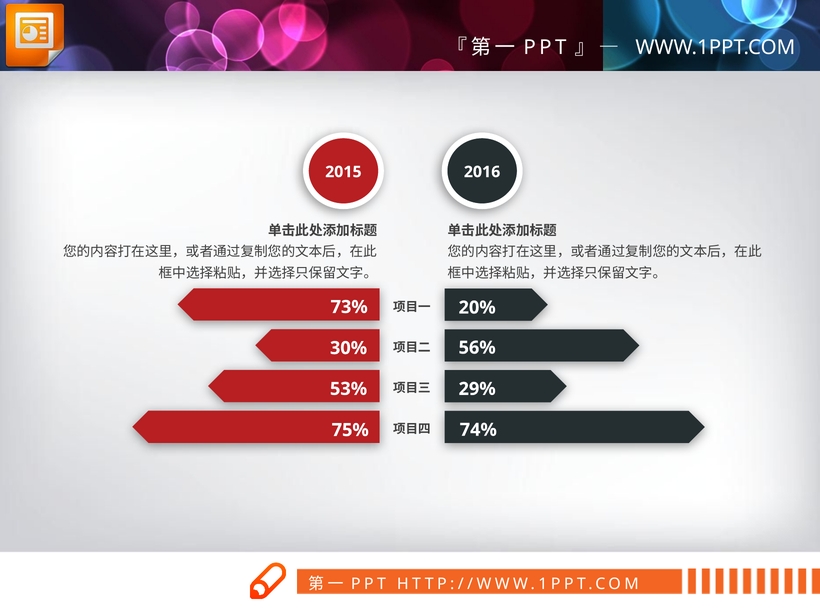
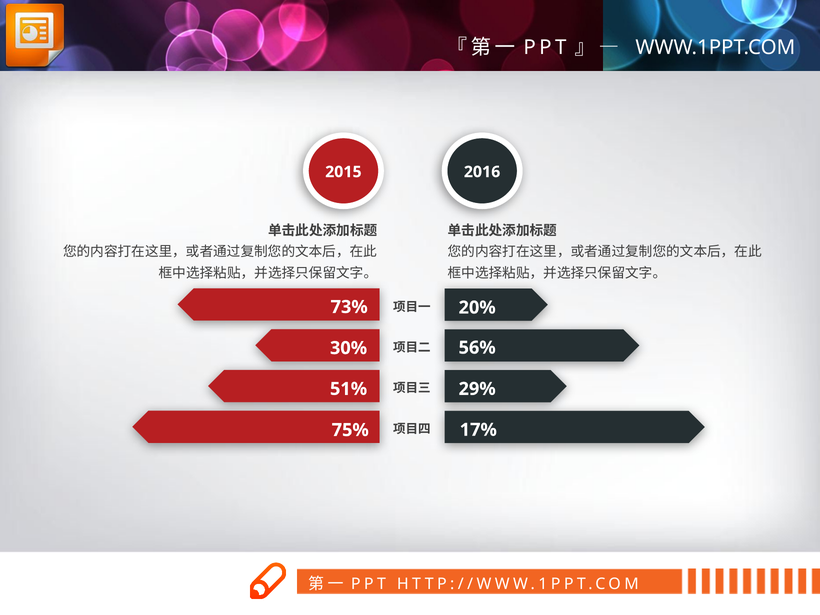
53%: 53% -> 51%
74%: 74% -> 17%
